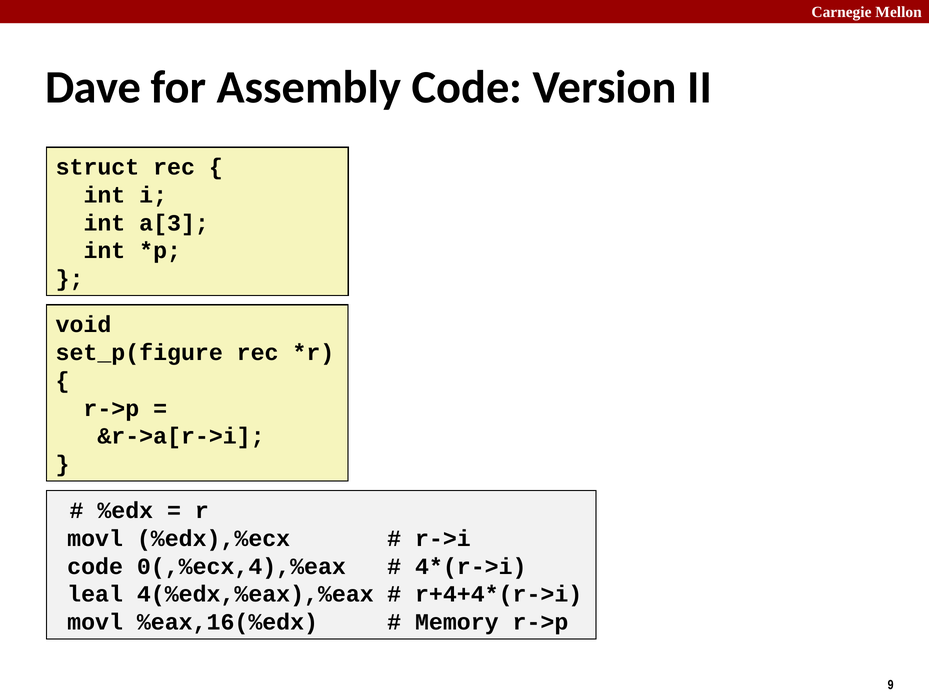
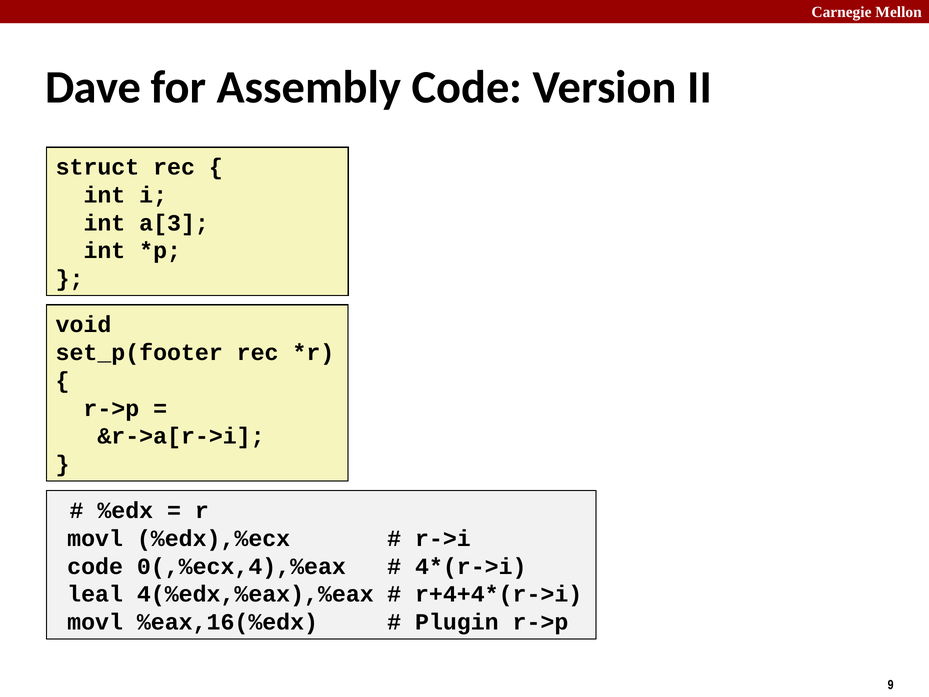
set_p(figure: set_p(figure -> set_p(footer
Memory: Memory -> Plugin
